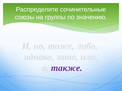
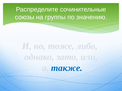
также colour: purple -> blue
